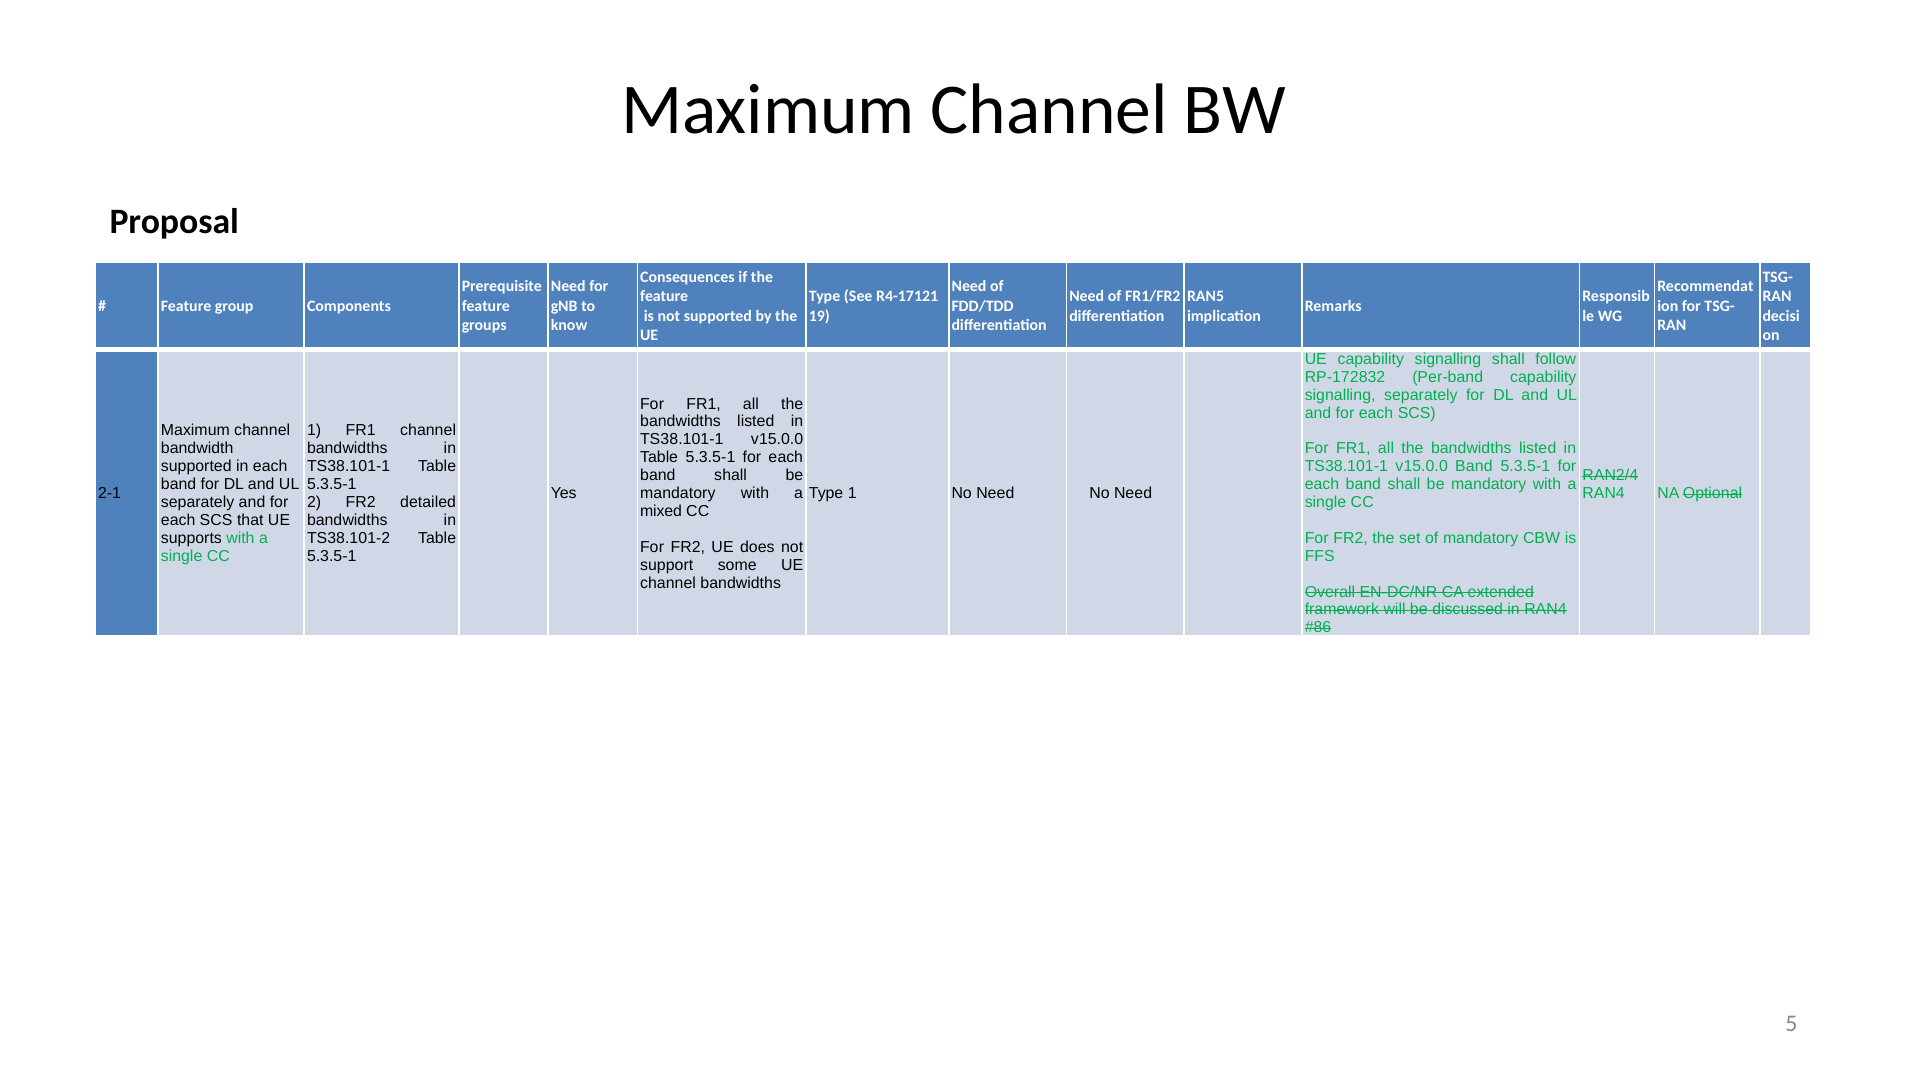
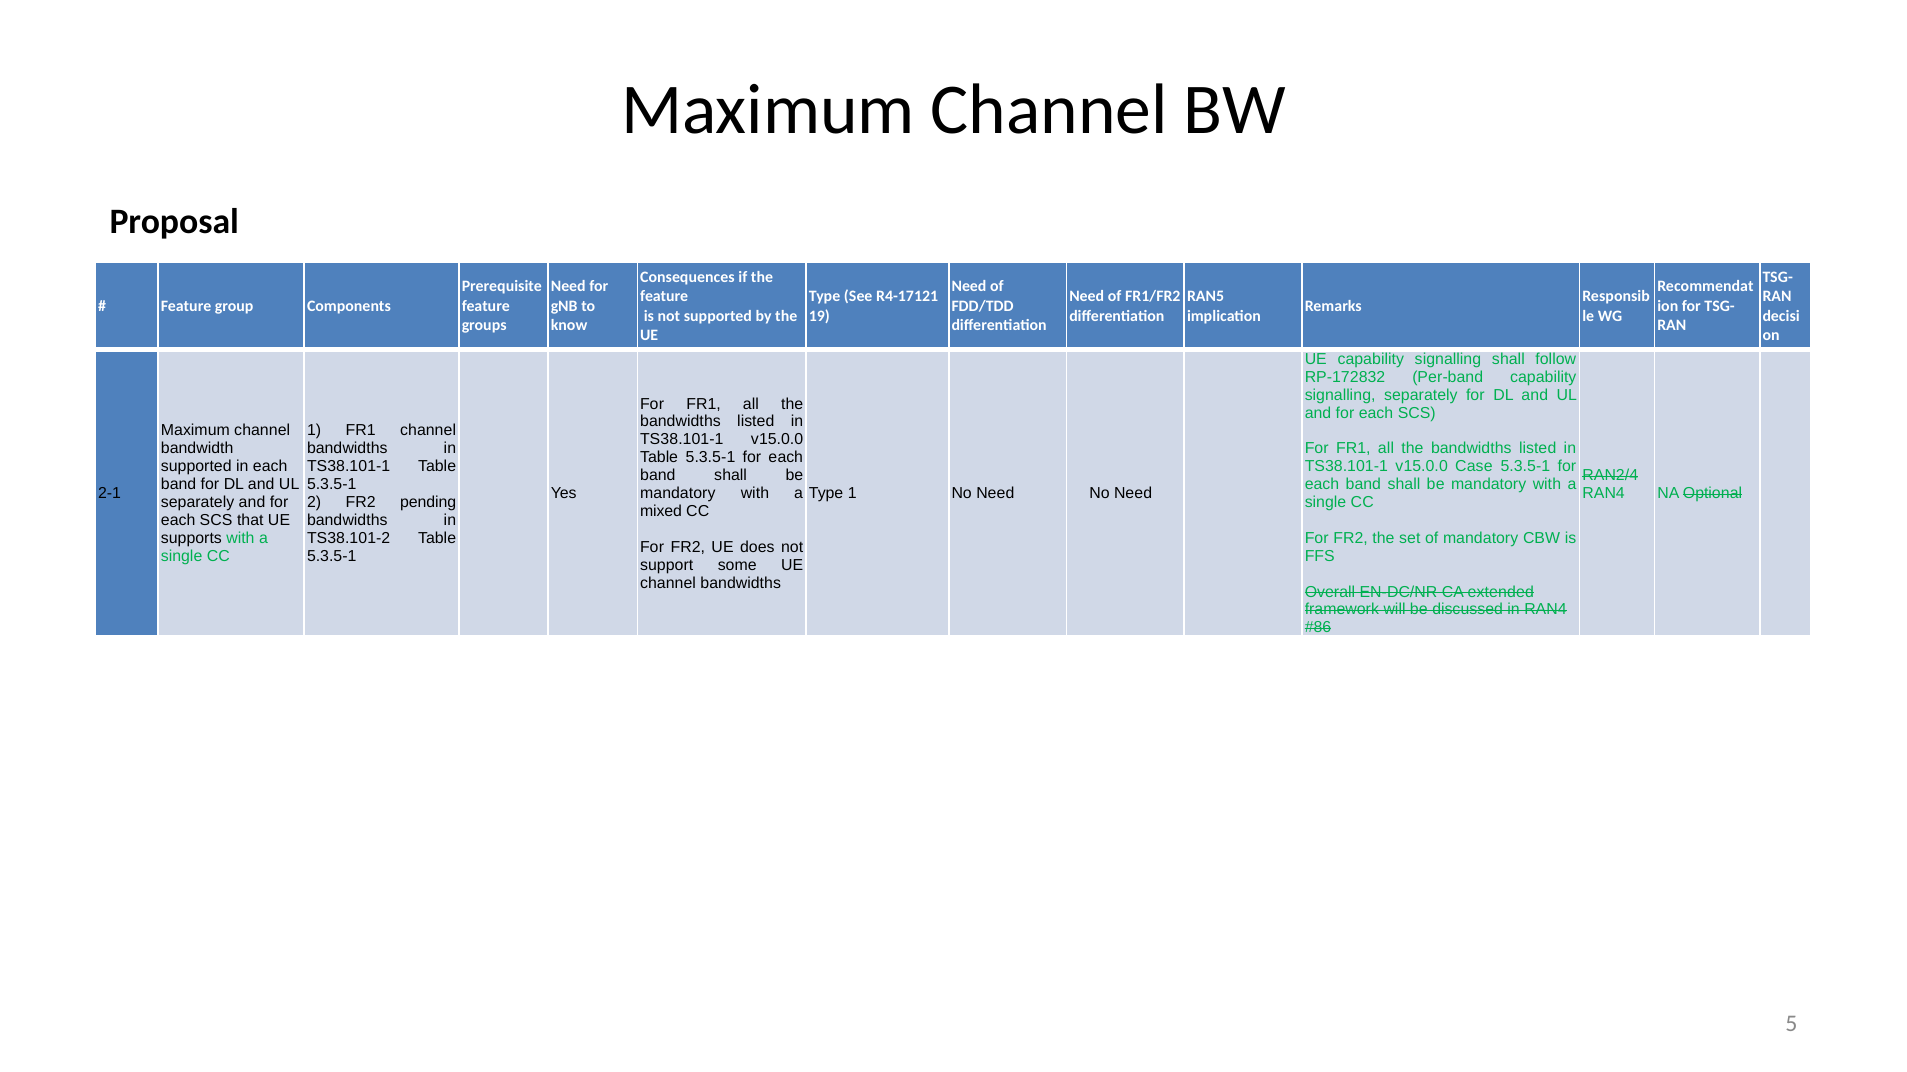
v15.0.0 Band: Band -> Case
detailed: detailed -> pending
